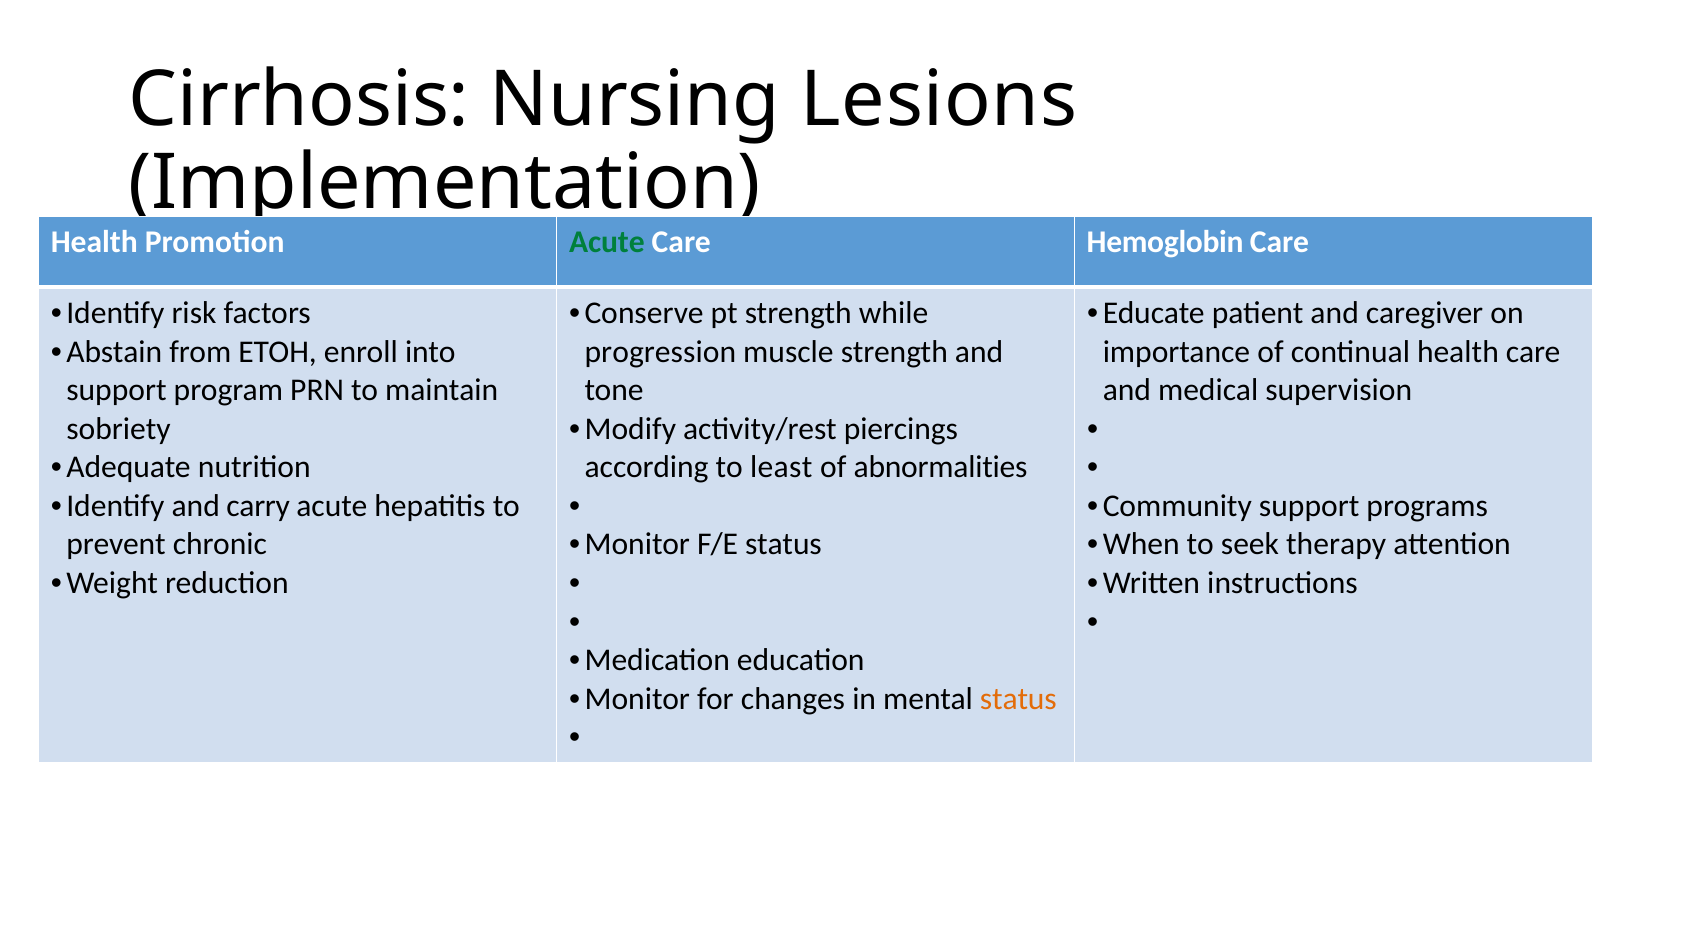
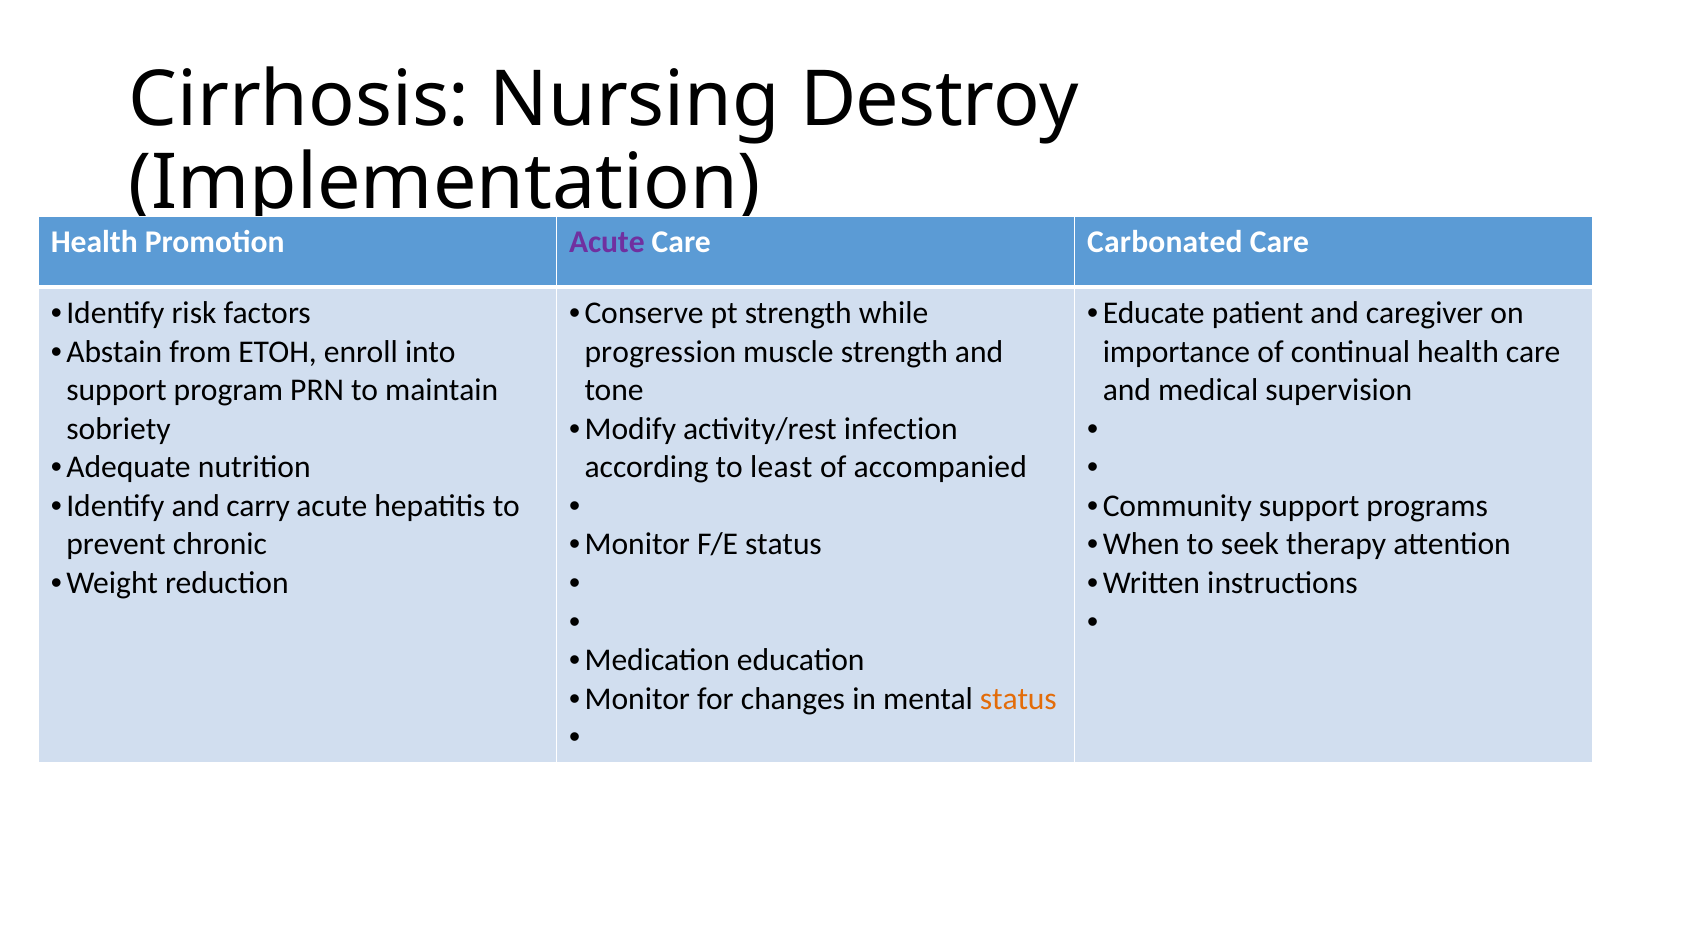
Lesions: Lesions -> Destroy
Acute at (607, 242) colour: green -> purple
Hemoglobin: Hemoglobin -> Carbonated
piercings: piercings -> infection
abnormalities: abnormalities -> accompanied
